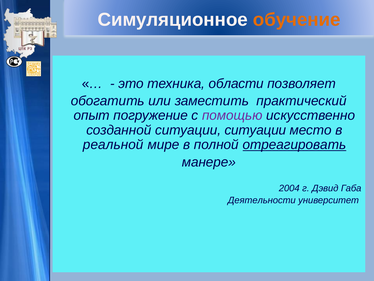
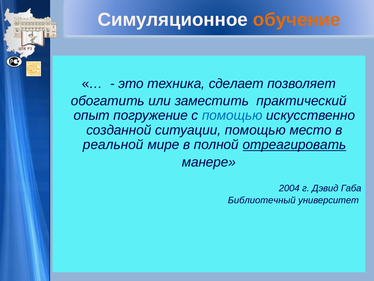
области: области -> сделает
помощью at (232, 115) colour: purple -> blue
ситуации ситуации: ситуации -> помощью
Деятельности: Деятельности -> Библиотечный
